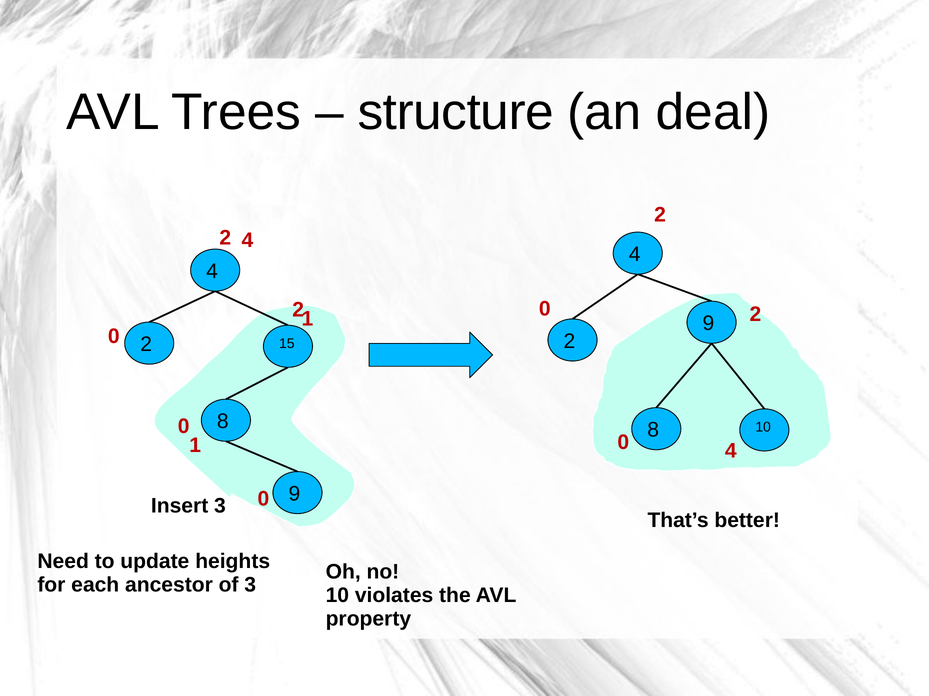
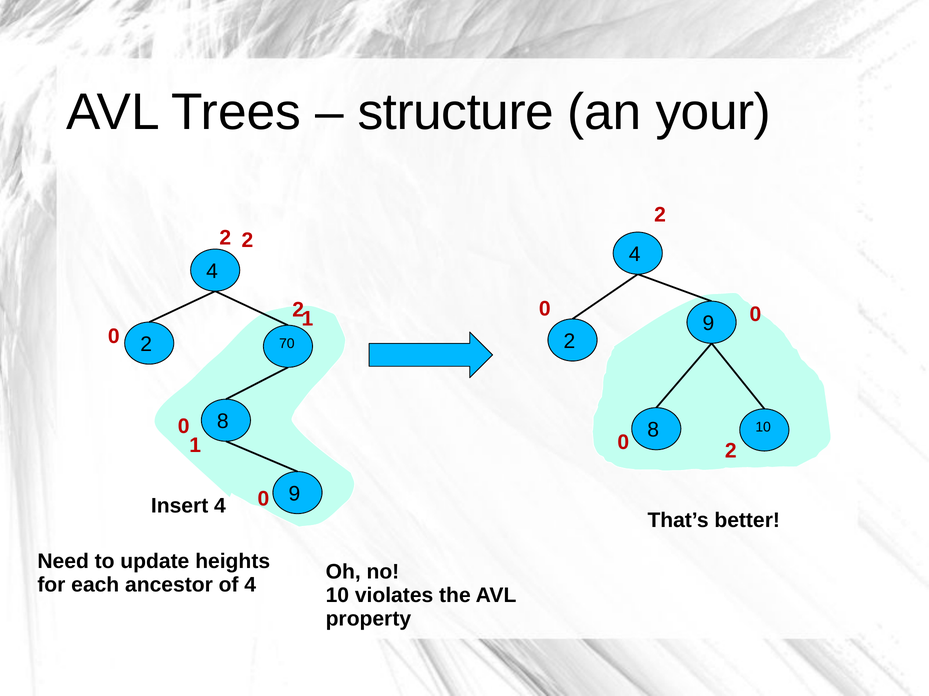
deal: deal -> your
2 4: 4 -> 2
2 at (755, 314): 2 -> 0
15: 15 -> 70
4 at (731, 451): 4 -> 2
Insert 3: 3 -> 4
of 3: 3 -> 4
